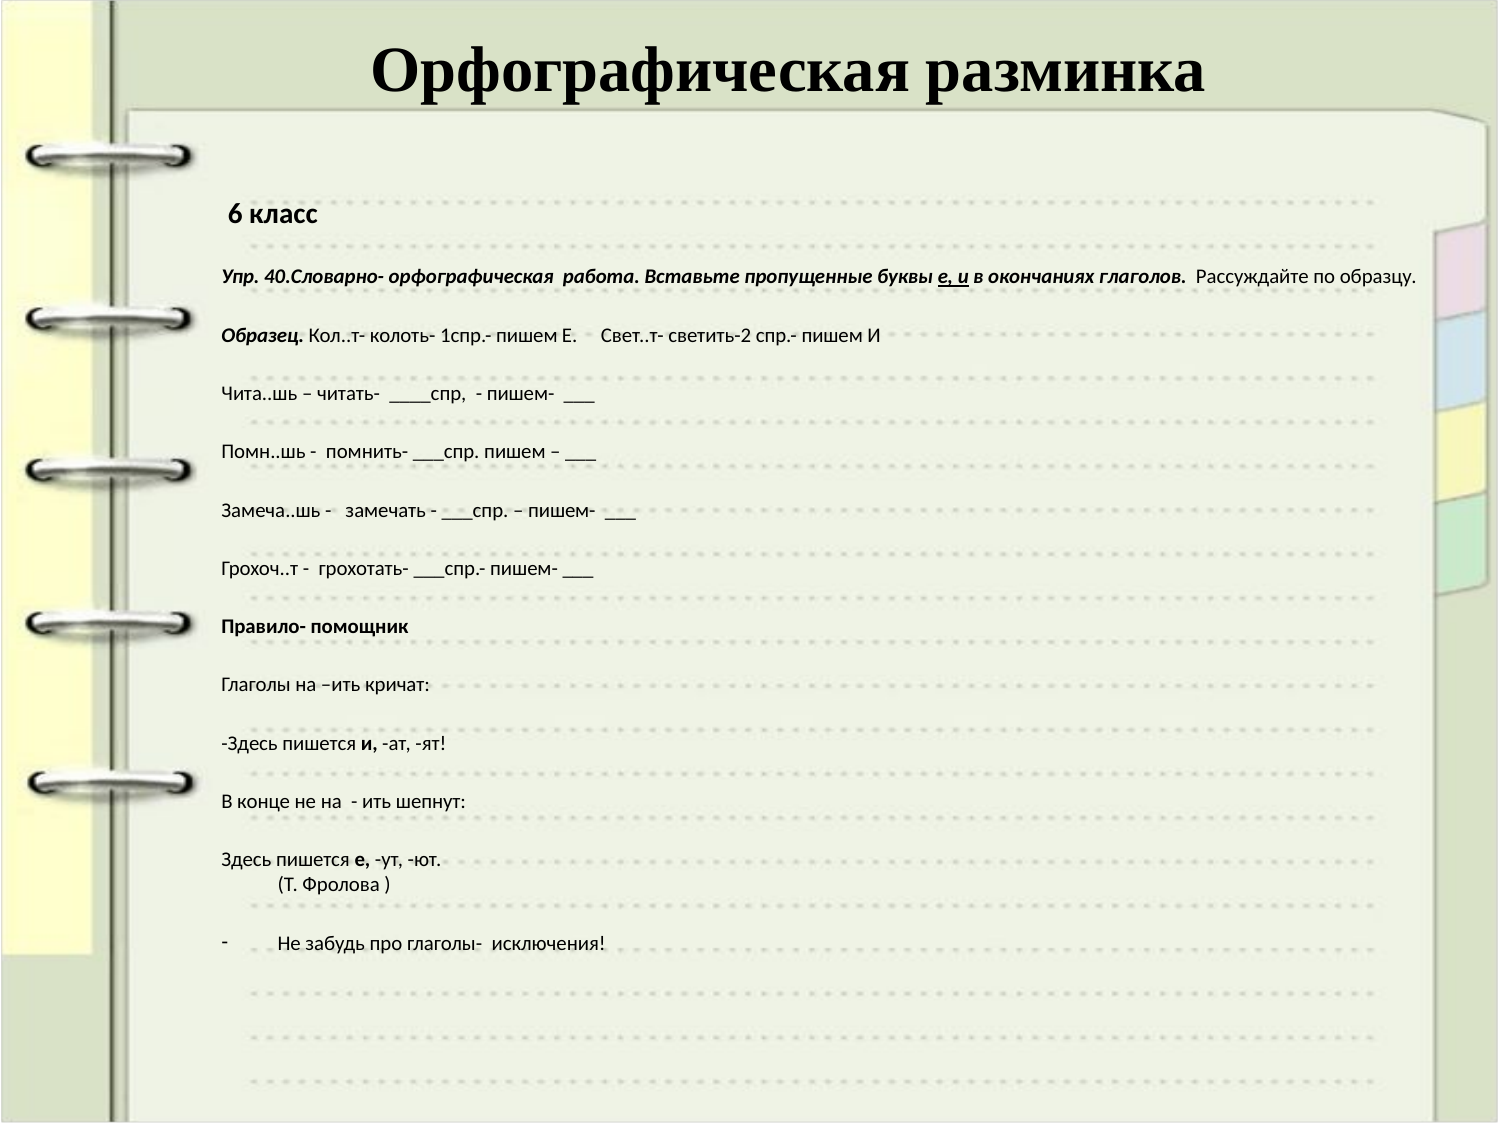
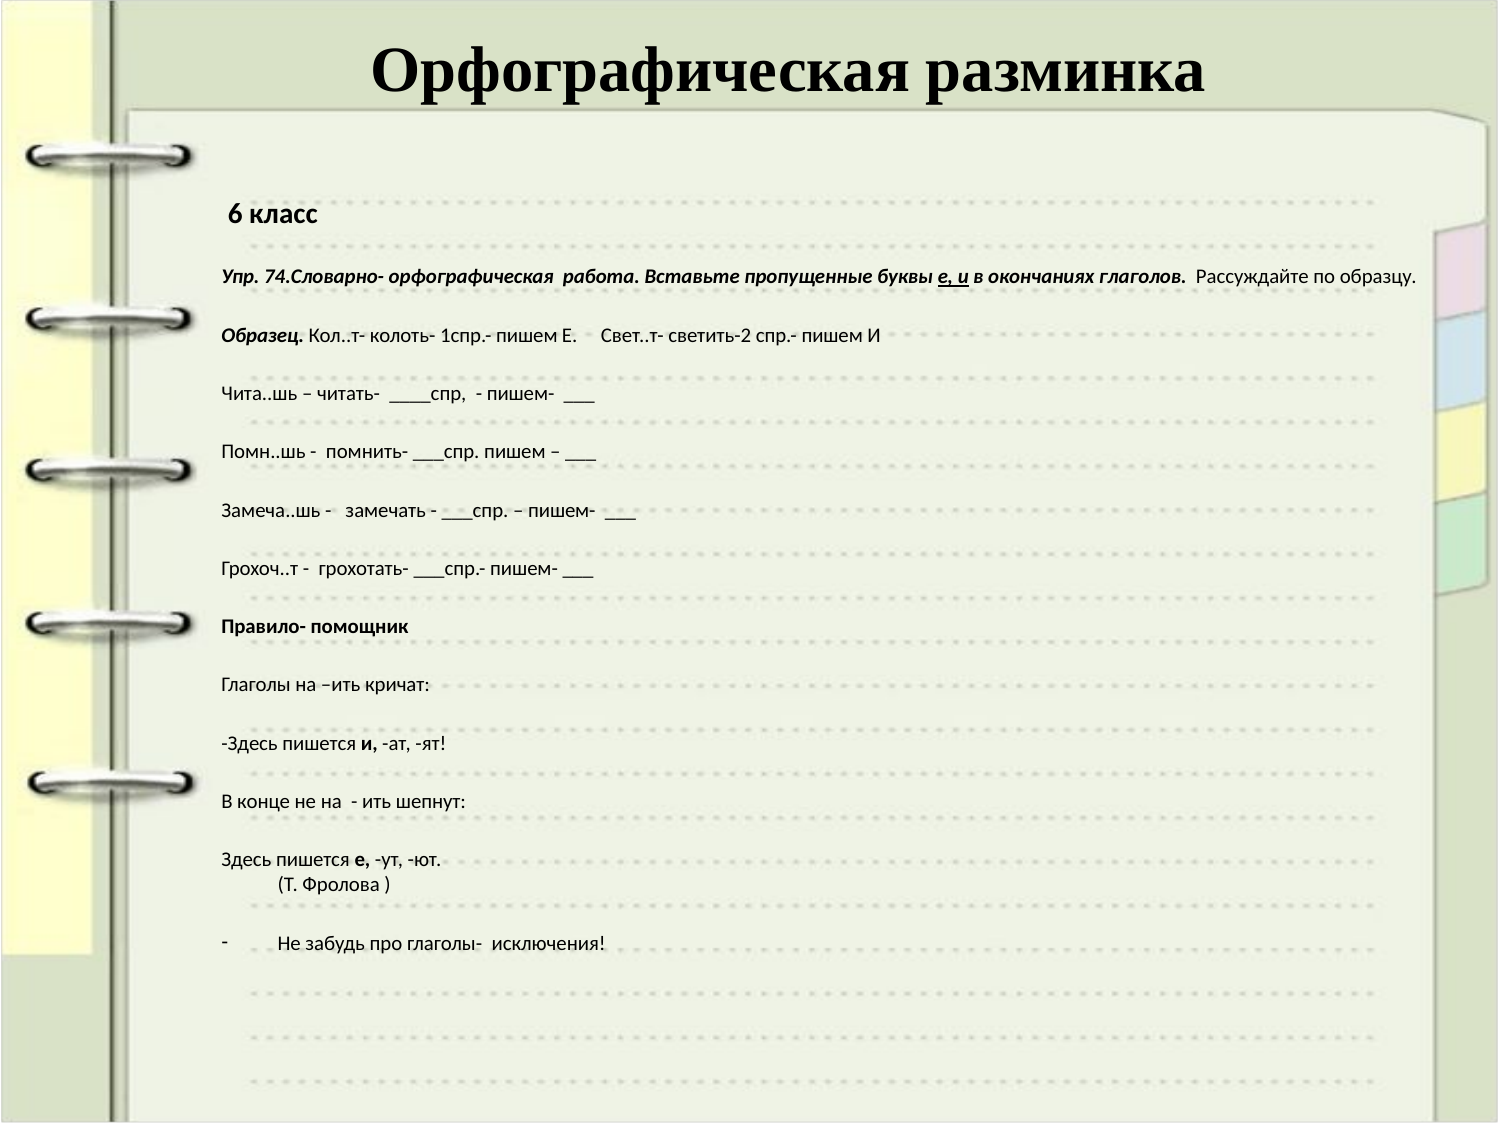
40.Словарно-: 40.Словарно- -> 74.Словарно-
